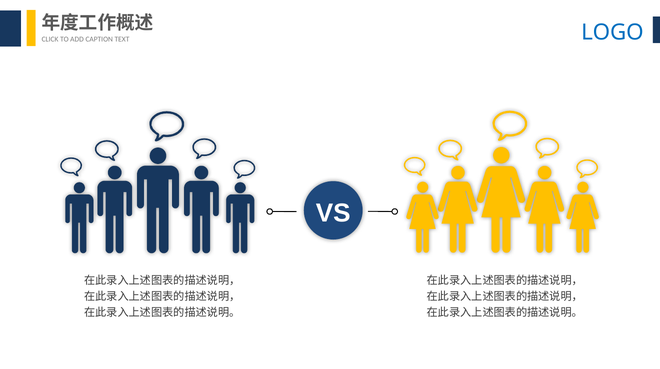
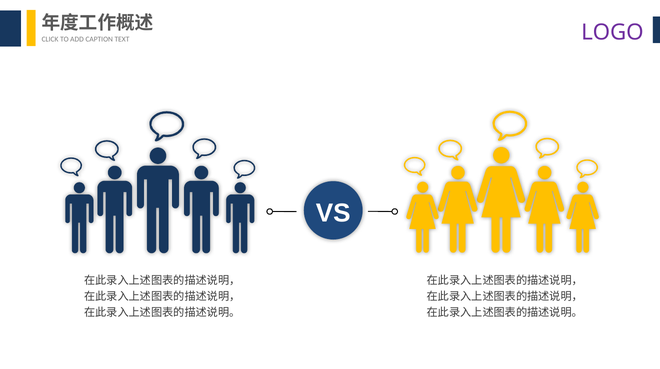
LOGO colour: blue -> purple
